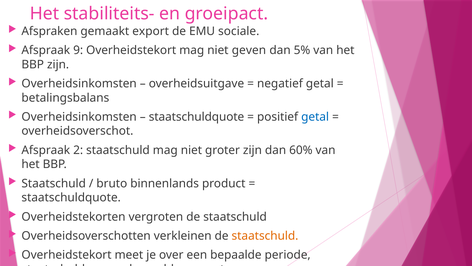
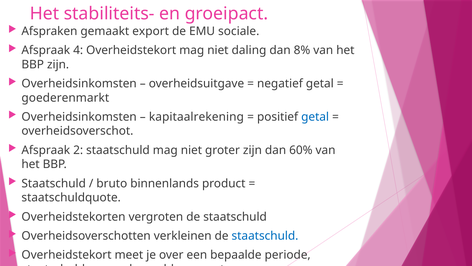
9: 9 -> 4
geven: geven -> daling
5%: 5% -> 8%
betalingsbalans: betalingsbalans -> goederenmarkt
staatschuldquote at (196, 117): staatschuldquote -> kapitaalrekening
staatschuld at (265, 235) colour: orange -> blue
